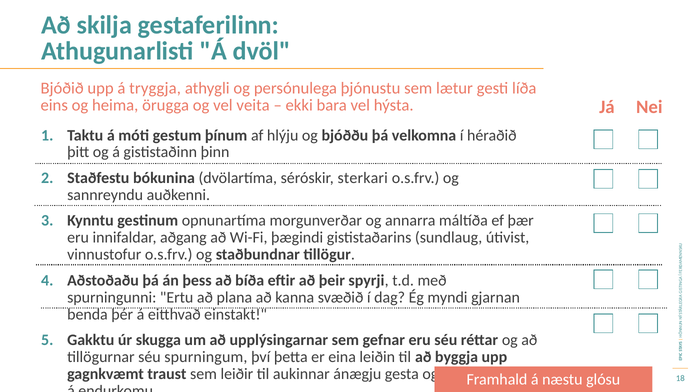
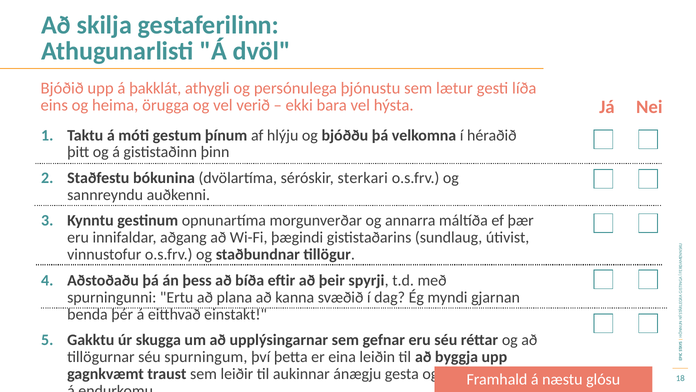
tryggja: tryggja -> þakklát
veita: veita -> verið
